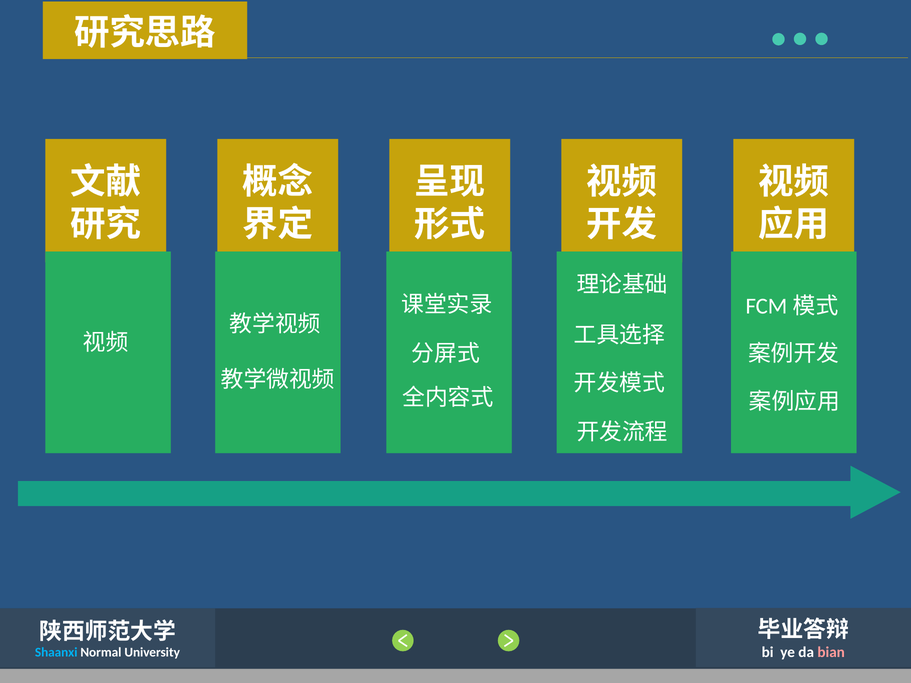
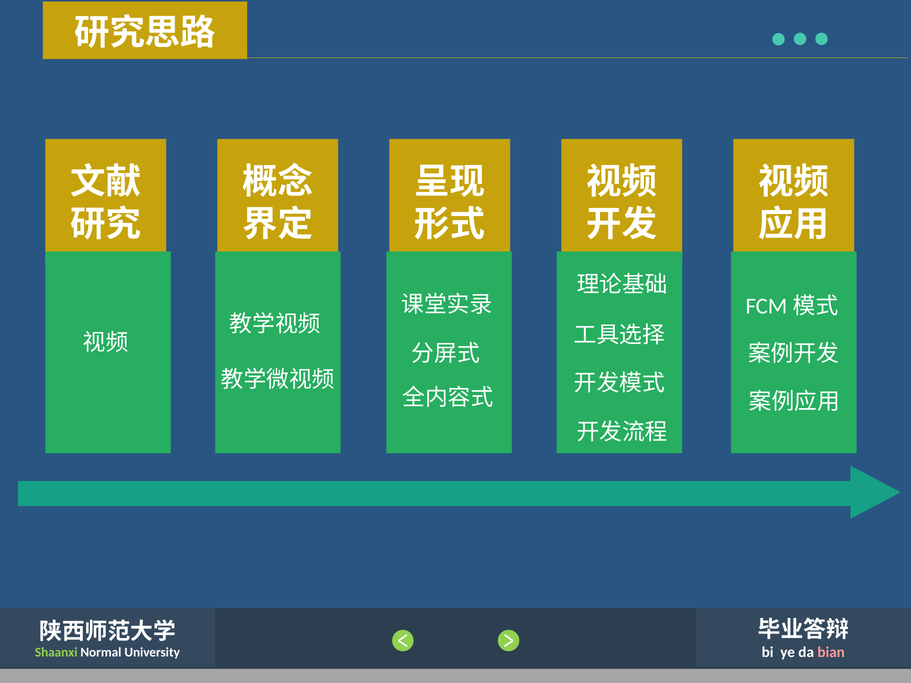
Shaanxi colour: light blue -> light green
